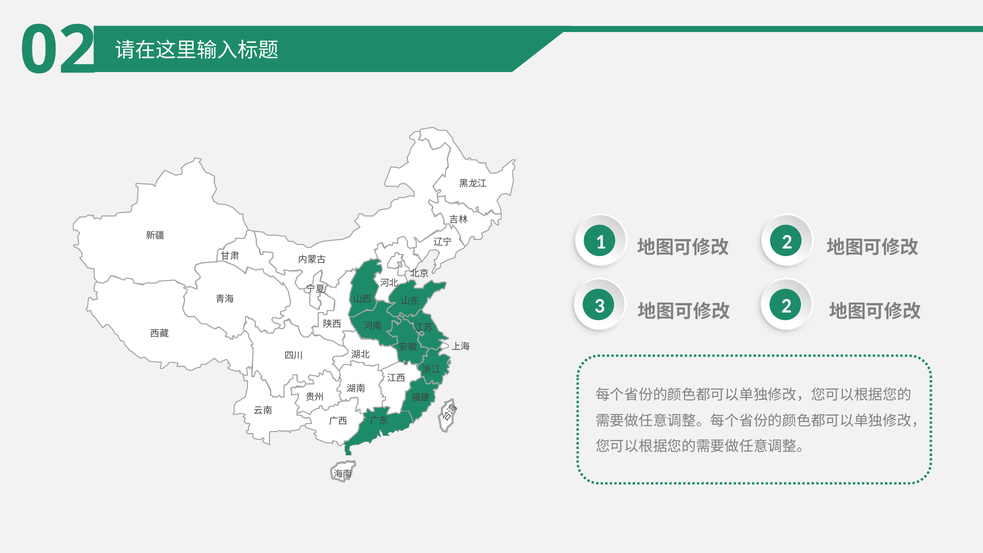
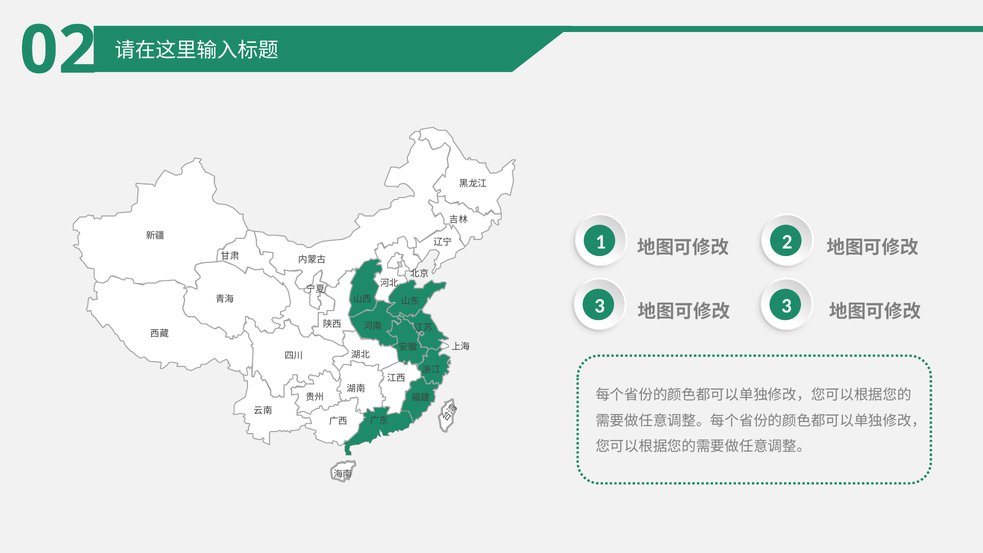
3 2: 2 -> 3
